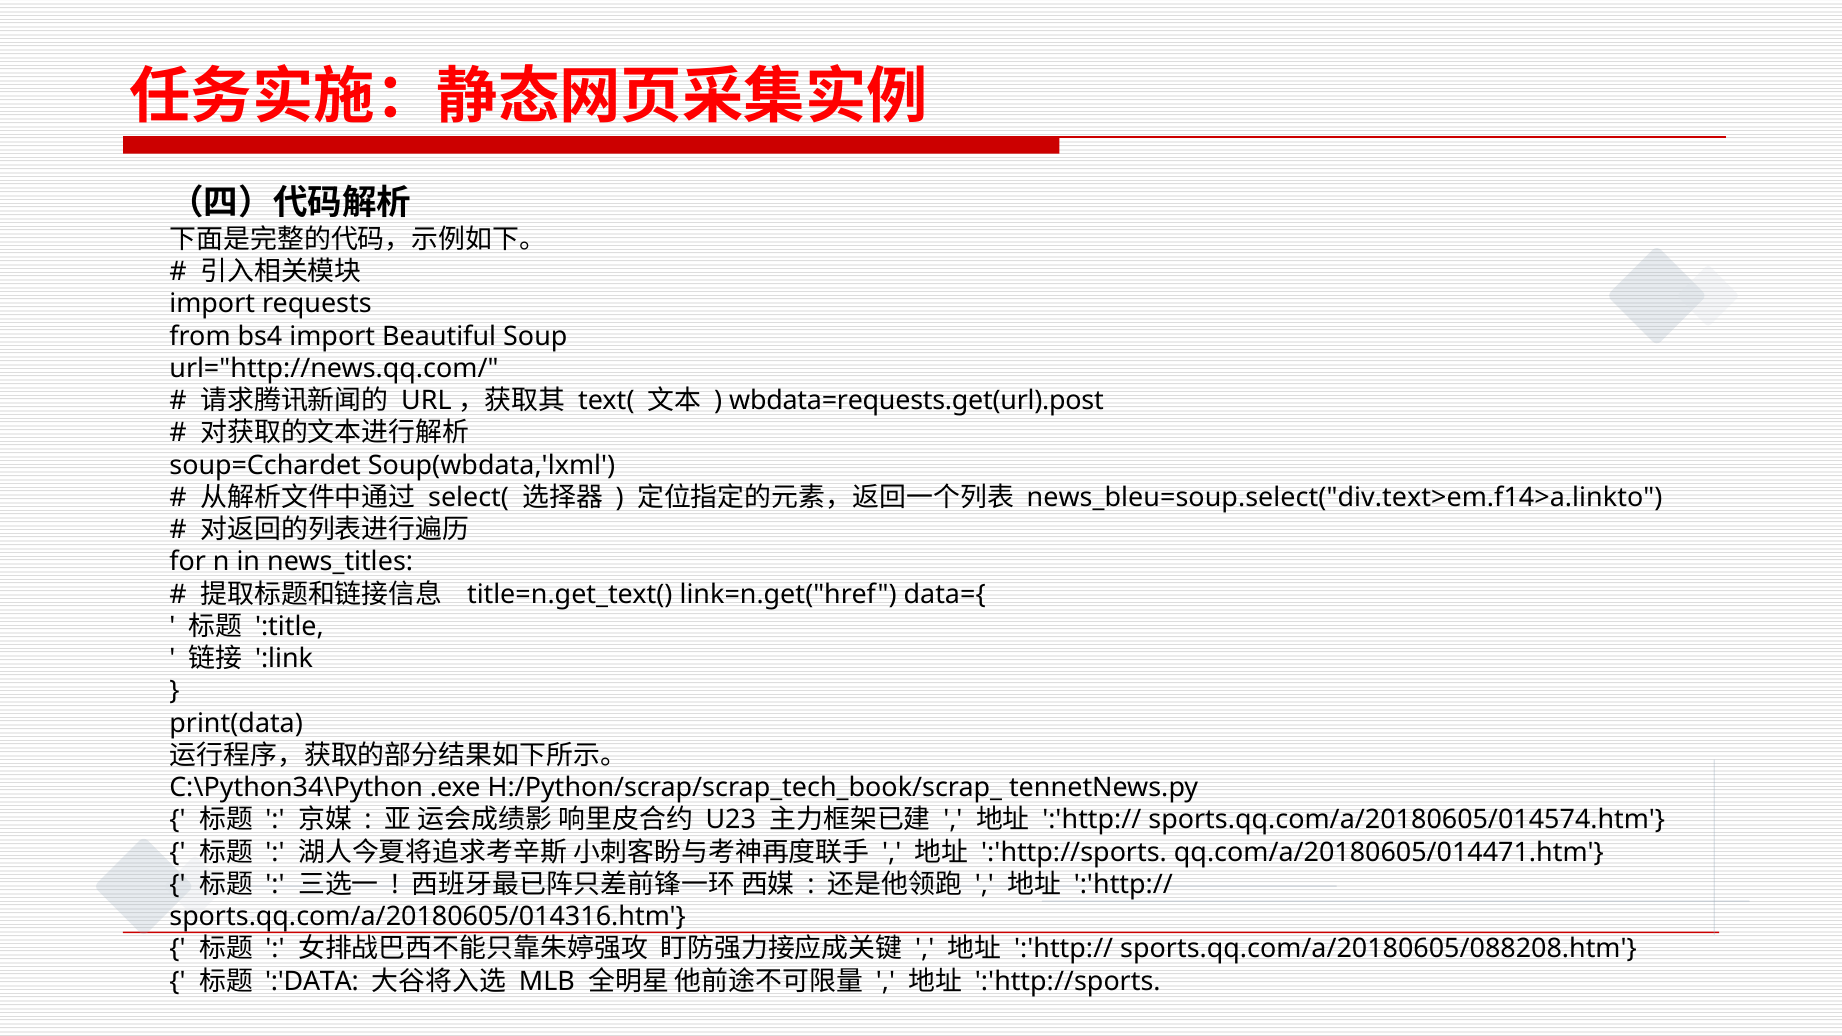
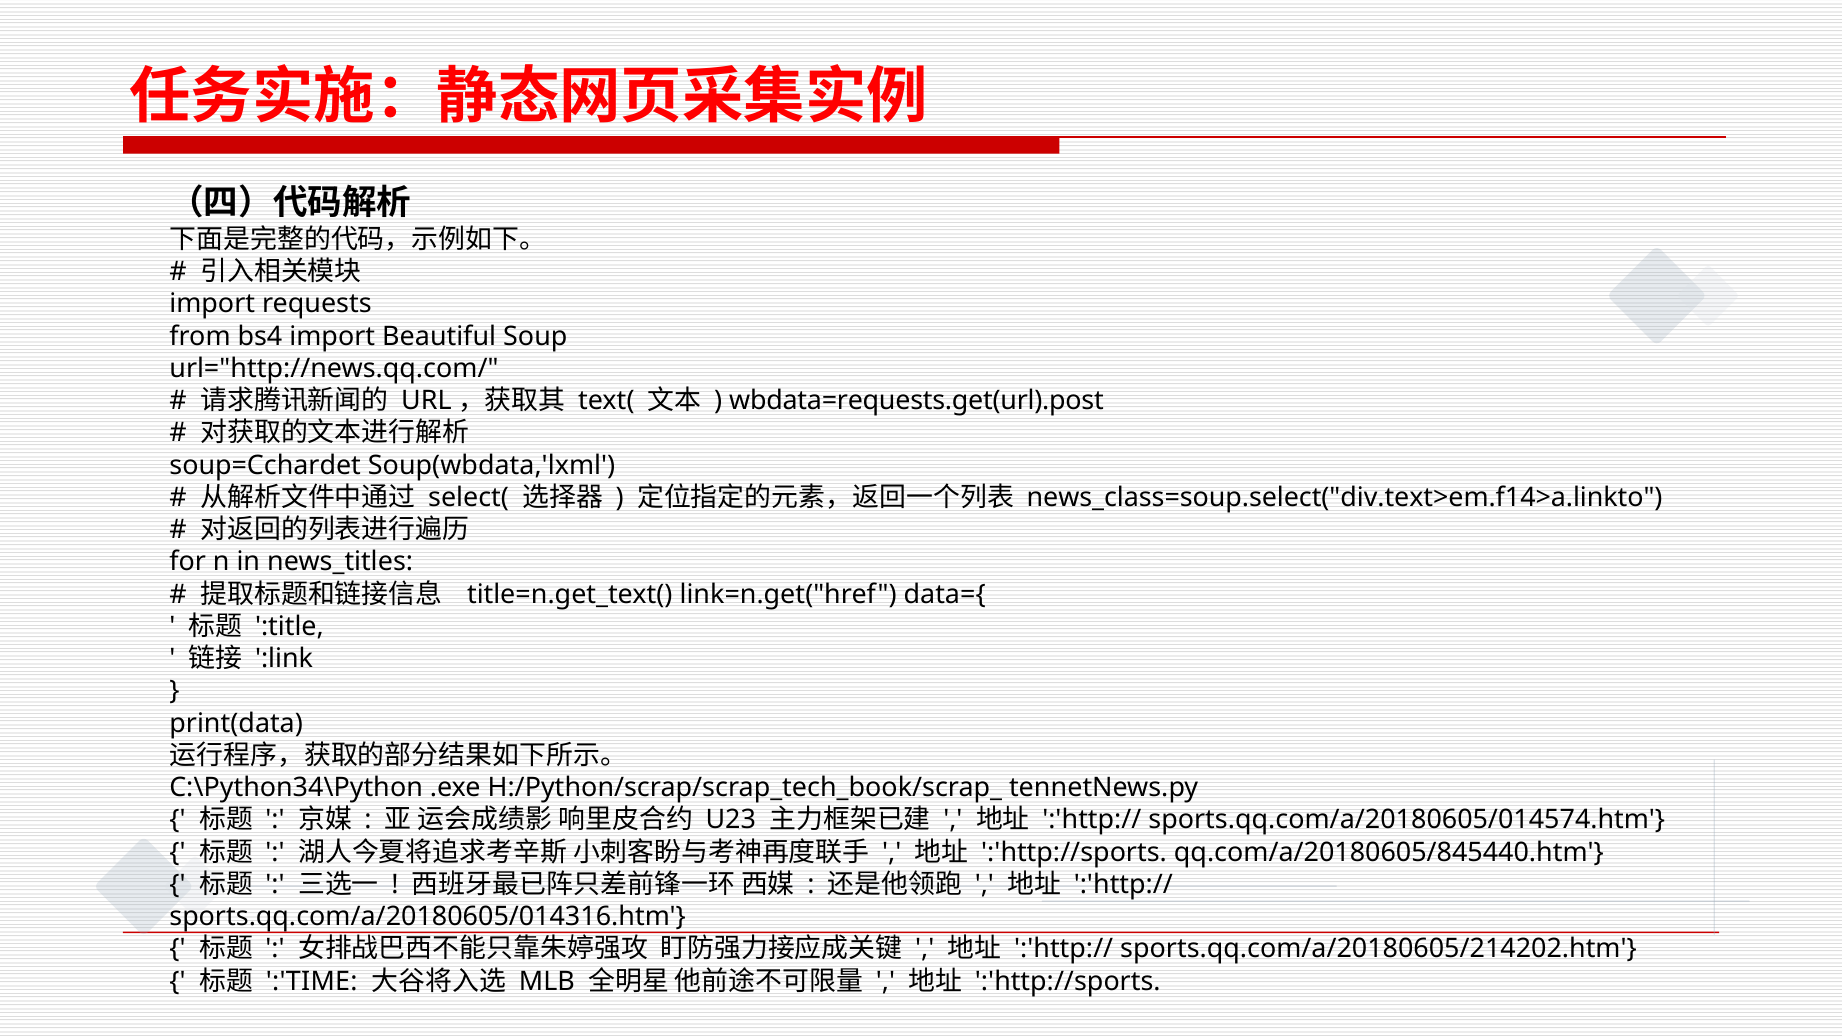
news_bleu=soup.select("div.text>em.f14>a.linkto: news_bleu=soup.select("div.text>em.f14>a.linkto -> news_class=soup.select("div.text>em.f14>a.linkto
qq.com/a/20180605/014471.htm: qq.com/a/20180605/014471.htm -> qq.com/a/20180605/845440.htm
sports.qq.com/a/20180605/088208.htm: sports.qq.com/a/20180605/088208.htm -> sports.qq.com/a/20180605/214202.htm
:'DATA: :'DATA -> :'TIME
